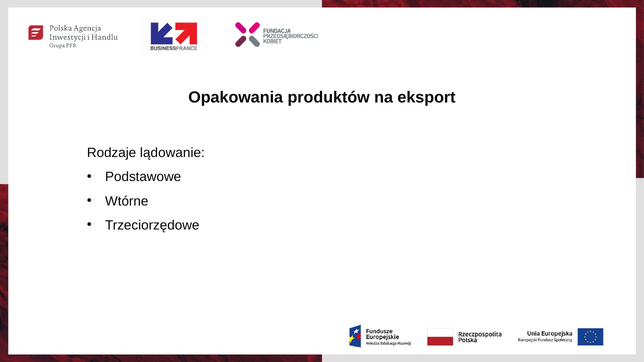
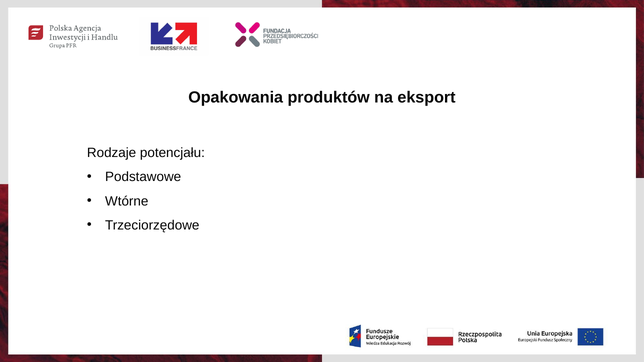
lądowanie: lądowanie -> potencjału
